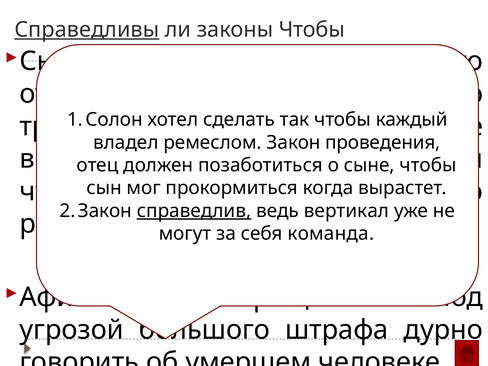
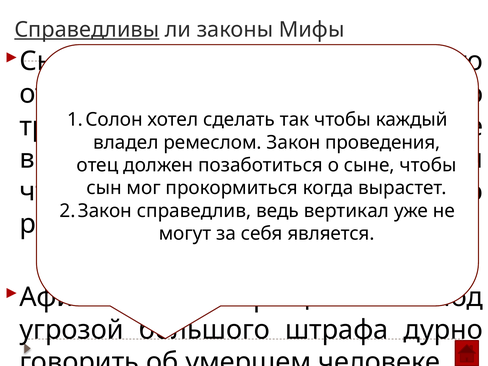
законы Чтобы: Чтобы -> Мифы
справедлив underline: present -> none
команда: команда -> является
